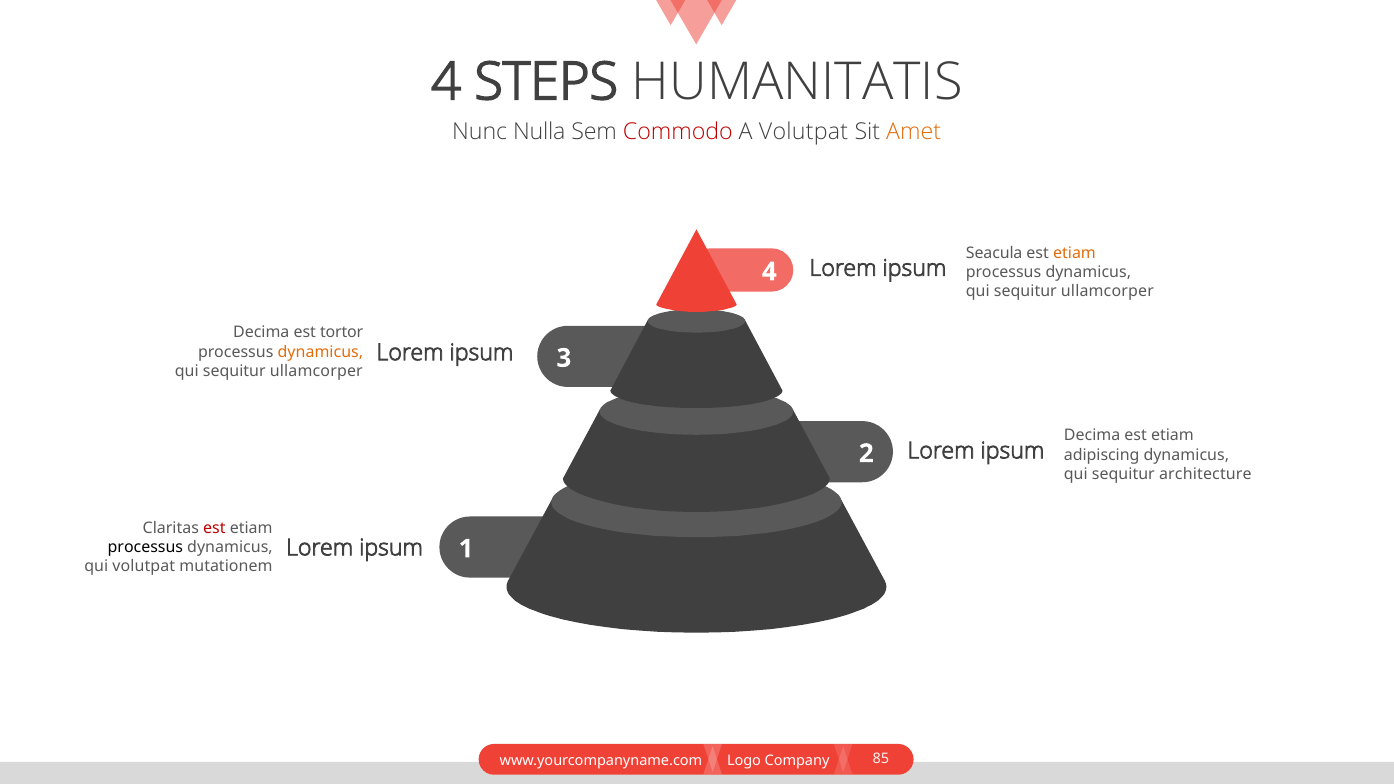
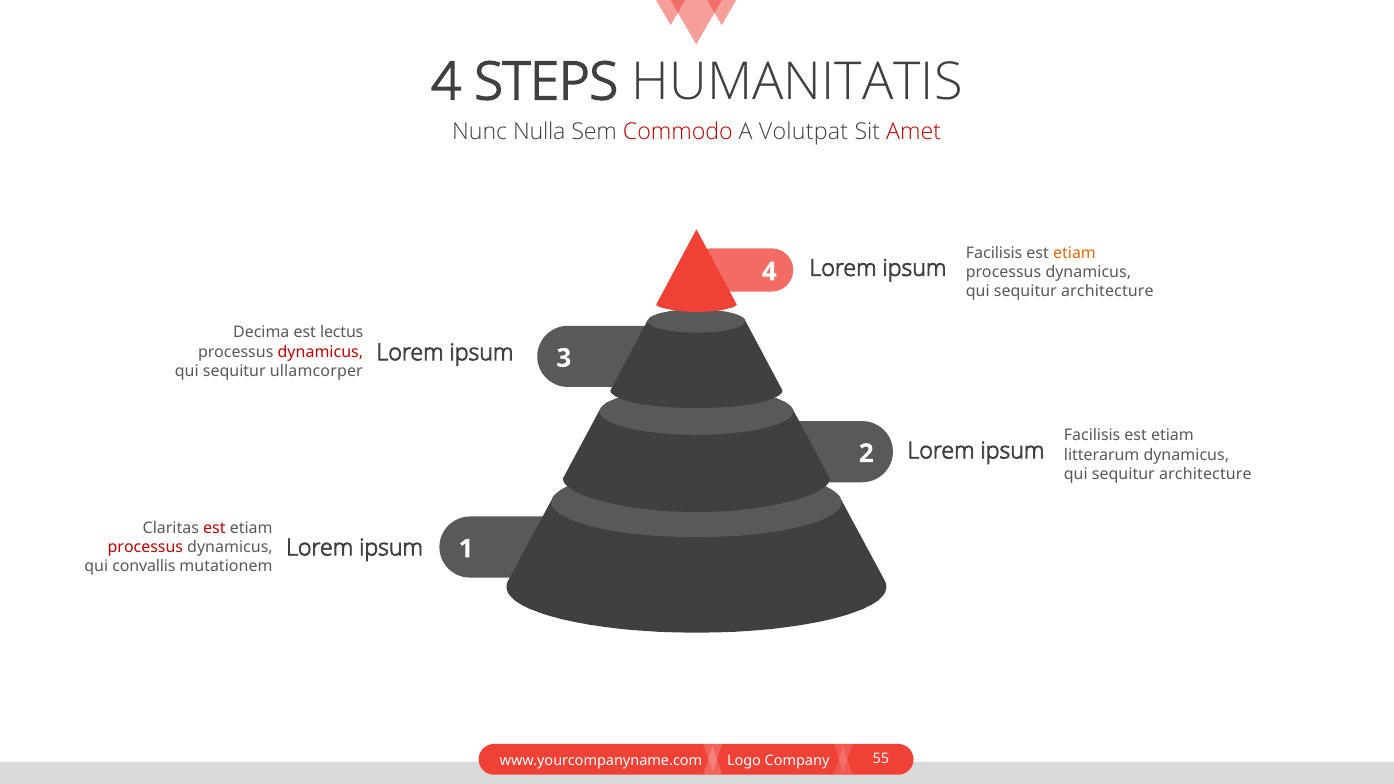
Amet colour: orange -> red
Seacula at (994, 253): Seacula -> Facilisis
ullamcorper at (1107, 291): ullamcorper -> architecture
tortor: tortor -> lectus
dynamicus at (320, 352) colour: orange -> red
Decima at (1092, 436): Decima -> Facilisis
adipiscing: adipiscing -> litterarum
processus at (145, 547) colour: black -> red
qui volutpat: volutpat -> convallis
85: 85 -> 55
